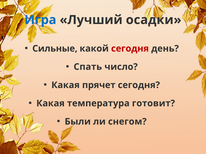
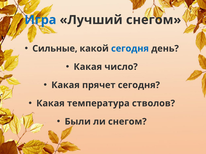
Лучший осадки: осадки -> снегом
сегодня at (130, 49) colour: red -> blue
Спать at (88, 67): Спать -> Какая
готовит: готовит -> стволов
